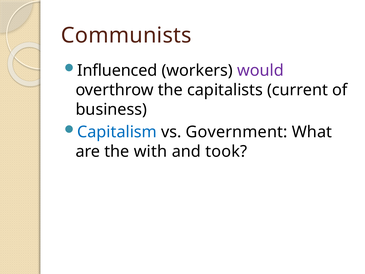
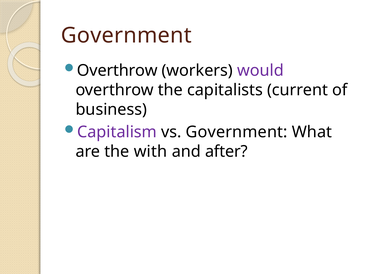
Communists at (126, 35): Communists -> Government
Influenced at (117, 70): Influenced -> Overthrow
Capitalism colour: blue -> purple
took: took -> after
